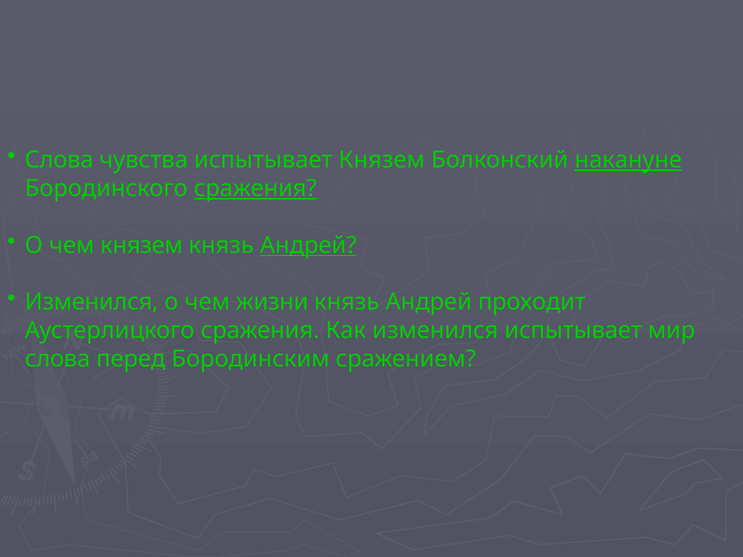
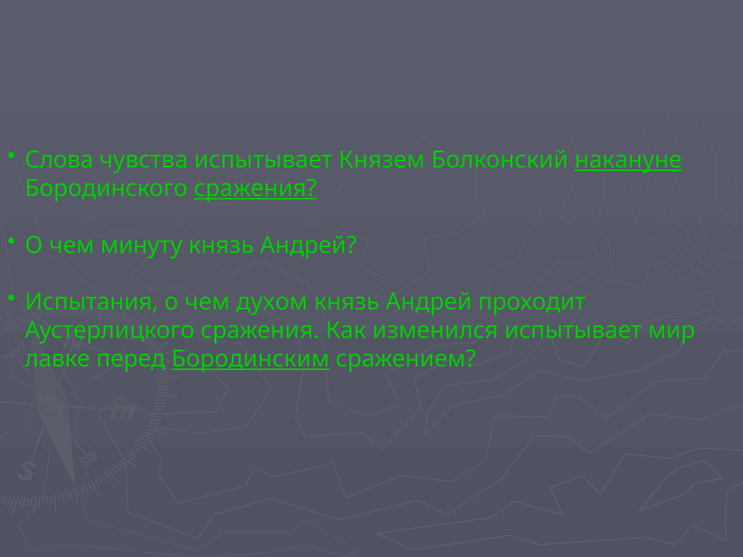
чем князем: князем -> минуту
Андрей at (308, 245) underline: present -> none
Изменился at (92, 302): Изменился -> Испытания
жизни: жизни -> духом
слова at (58, 359): слова -> лавке
Бородинским underline: none -> present
